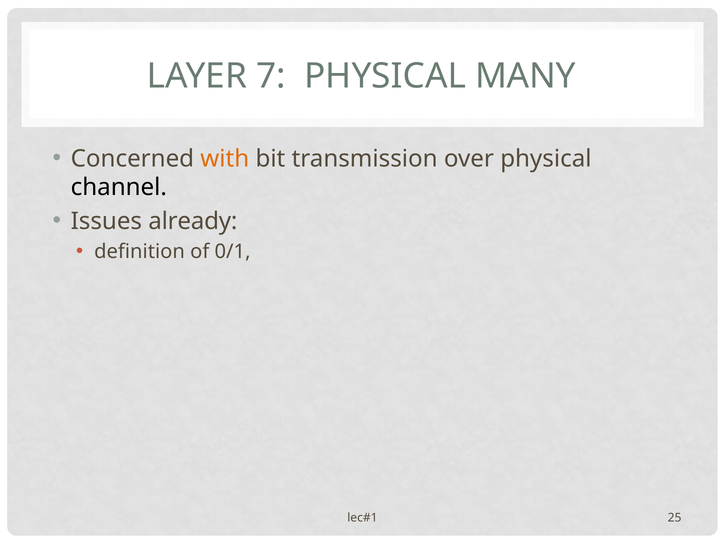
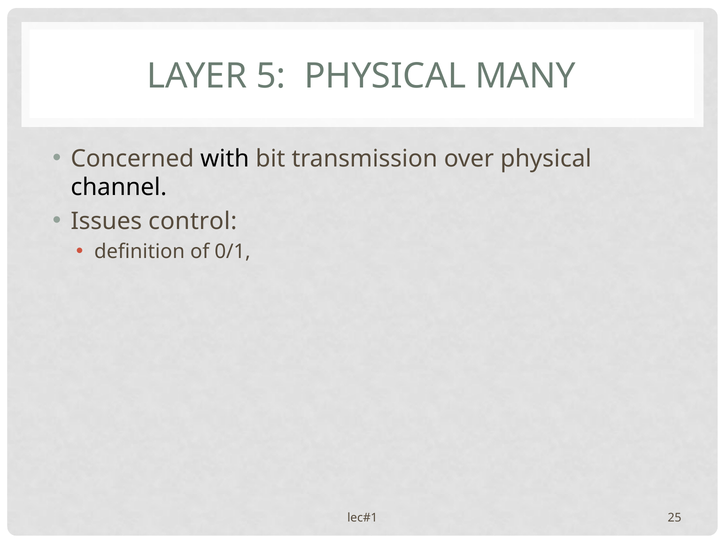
7: 7 -> 5
with colour: orange -> black
already: already -> control
